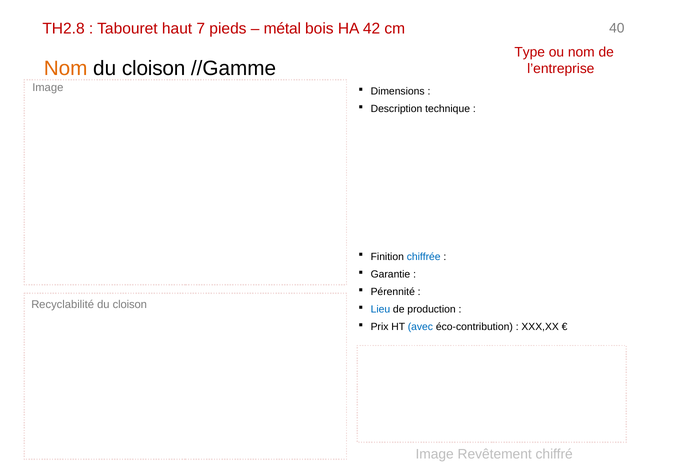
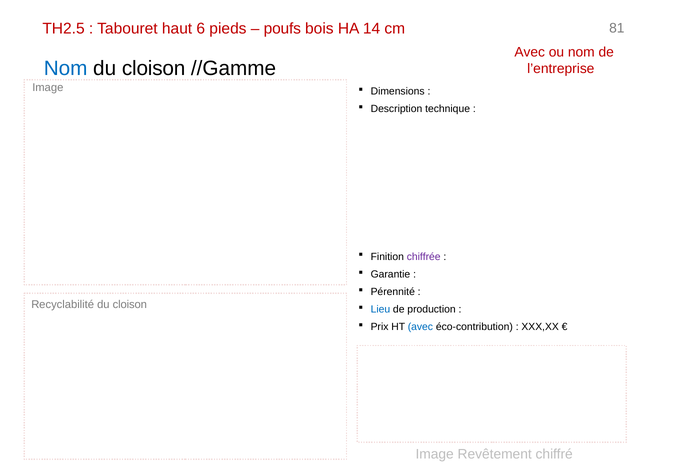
TH2.8: TH2.8 -> TH2.5
7: 7 -> 6
métal: métal -> poufs
42: 42 -> 14
40: 40 -> 81
Type at (530, 52): Type -> Avec
Nom at (66, 68) colour: orange -> blue
chiffrée colour: blue -> purple
